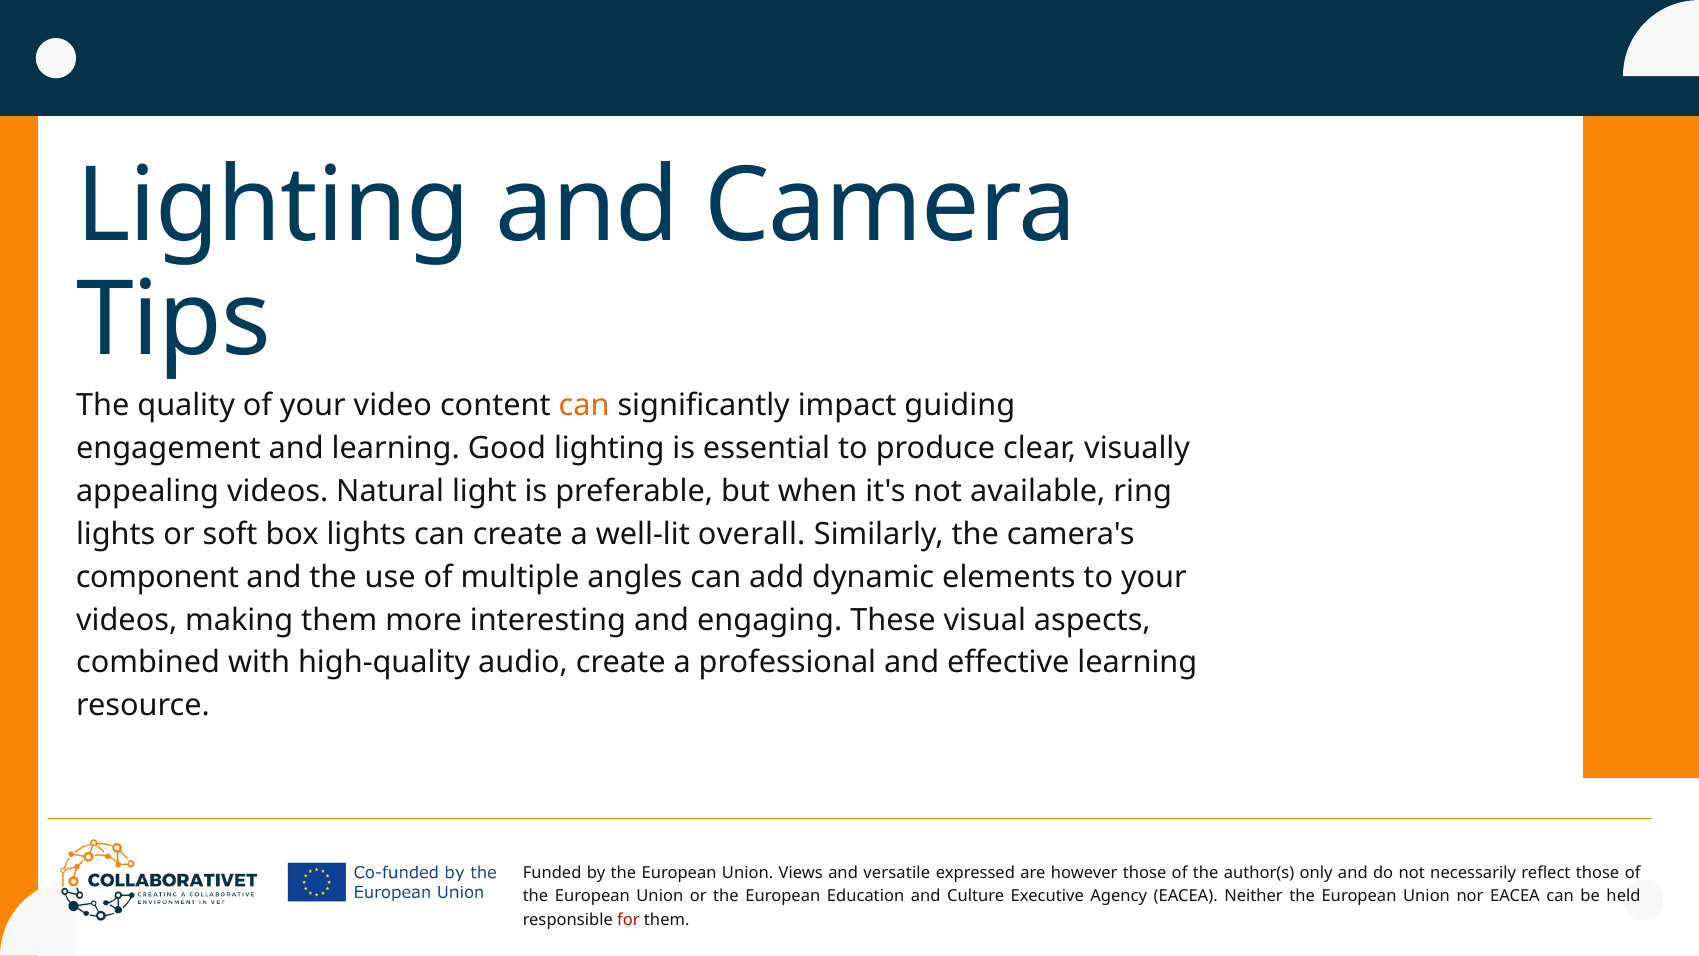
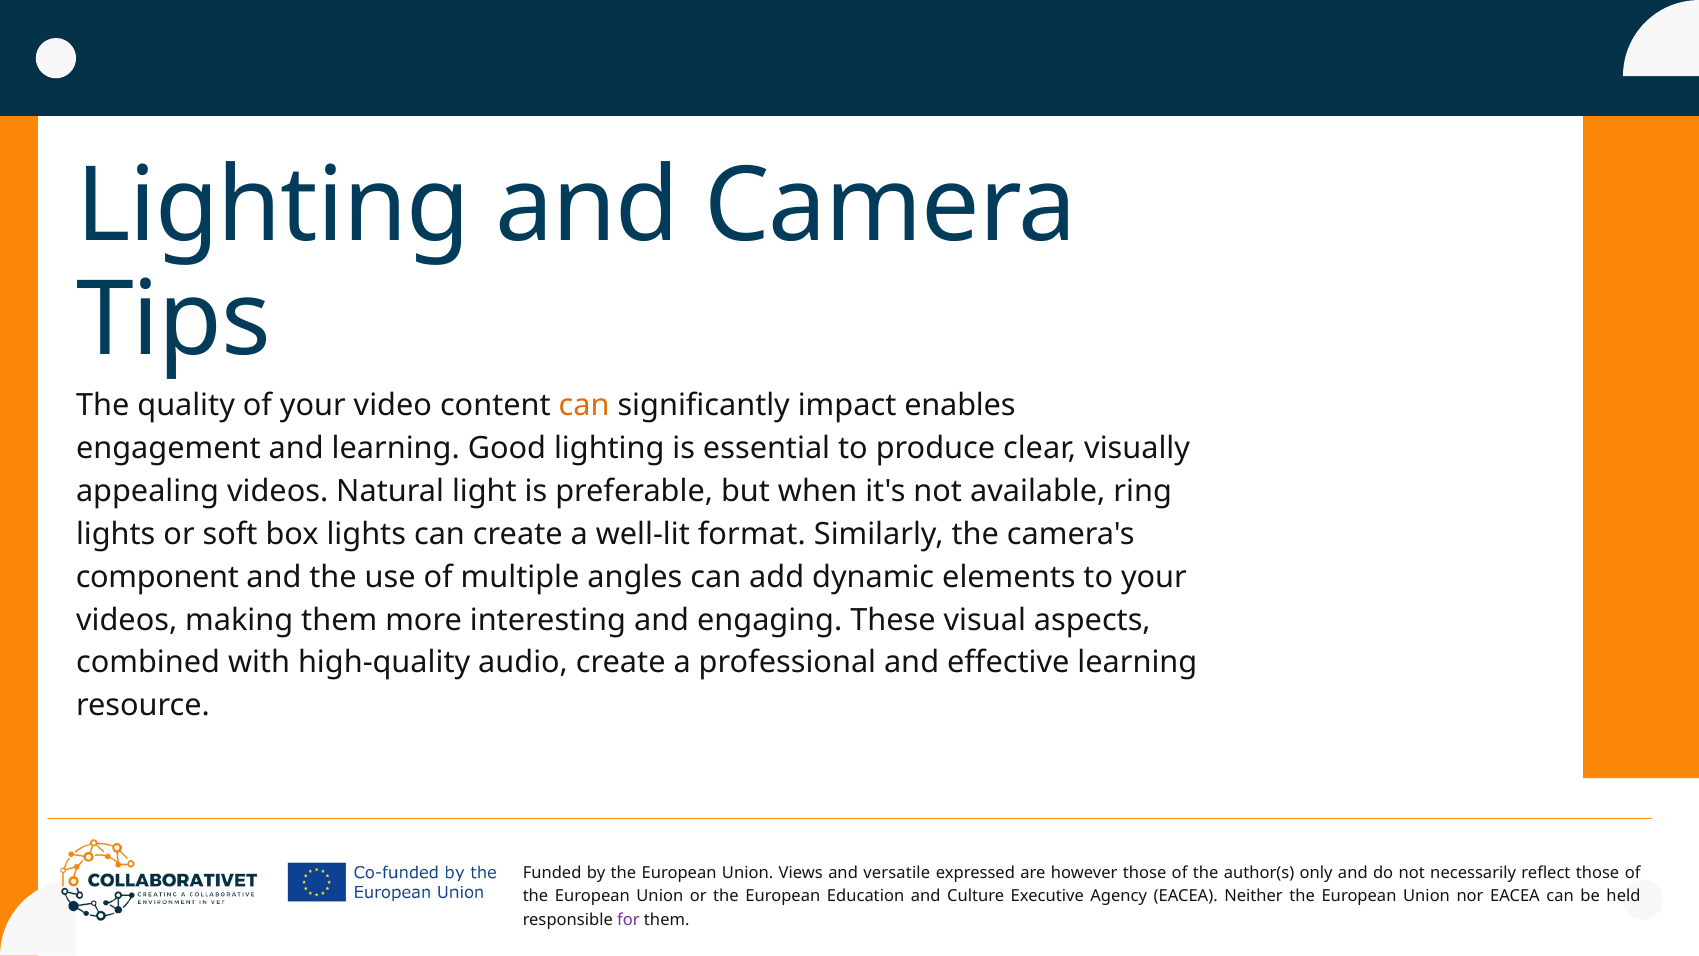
guiding: guiding -> enables
overall: overall -> format
for colour: red -> purple
